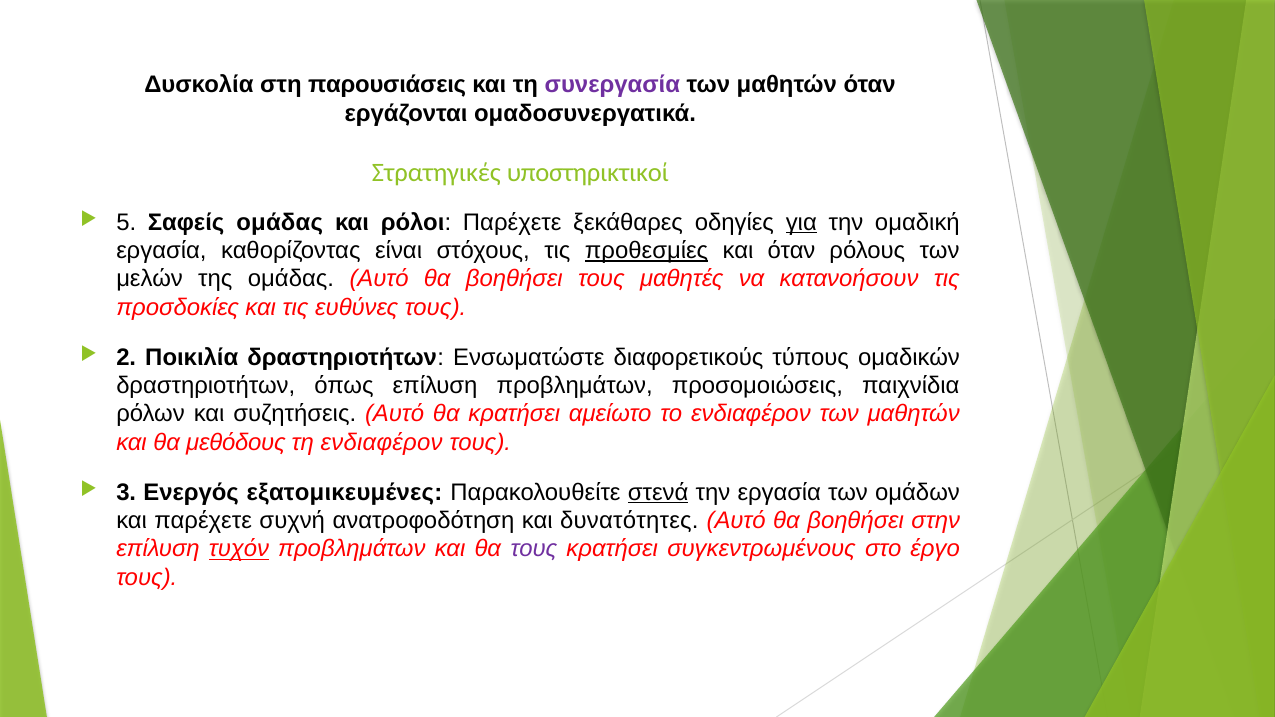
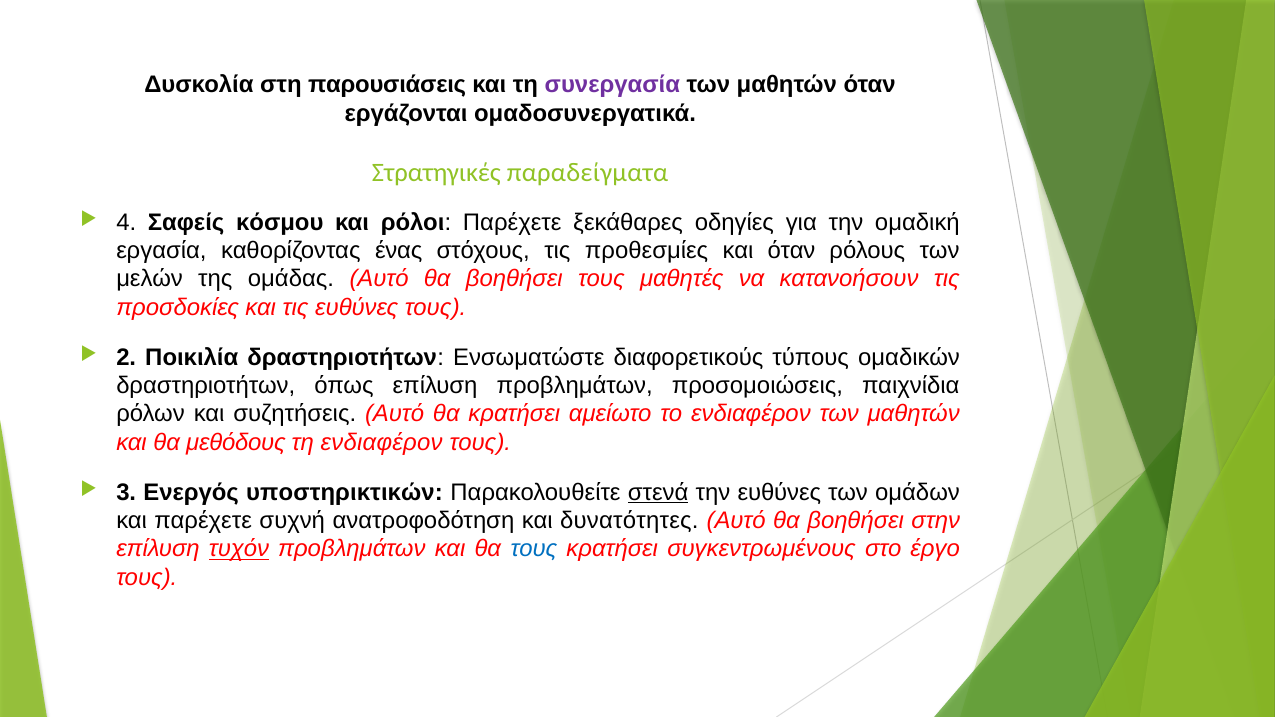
υποστηρικτικοί: υποστηρικτικοί -> παραδείγματα
5: 5 -> 4
Σαφείς ομάδας: ομάδας -> κόσμου
για underline: present -> none
είναι: είναι -> ένας
προθεσμίες underline: present -> none
εξατομικευμένες: εξατομικευμένες -> υποστηρικτικών
την εργασία: εργασία -> ευθύνες
τους at (534, 549) colour: purple -> blue
